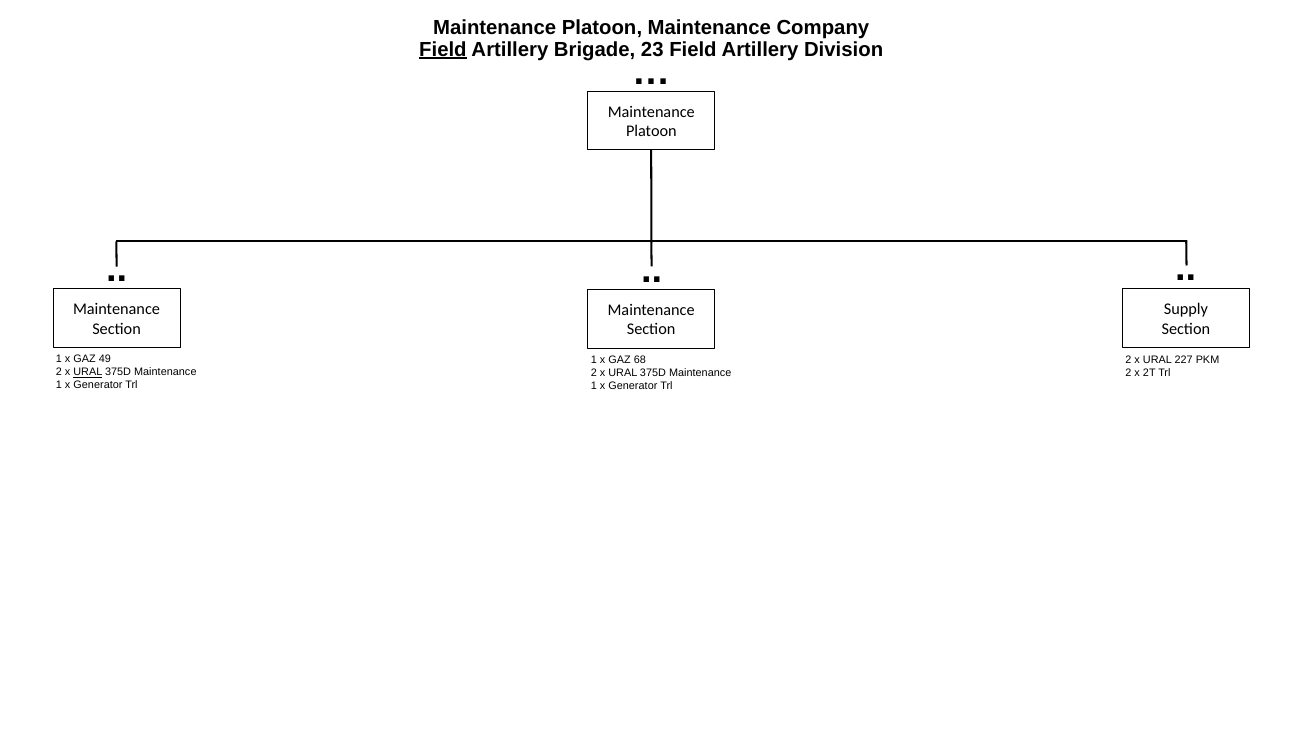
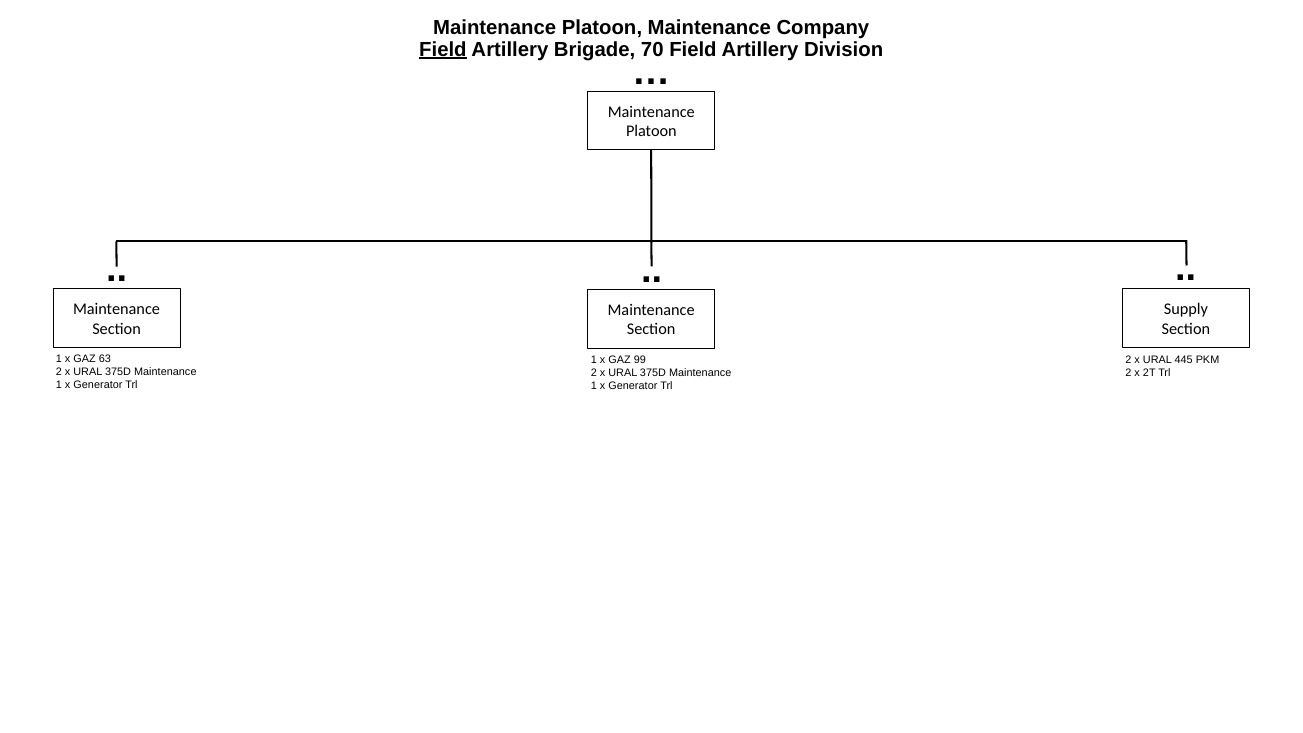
23: 23 -> 70
49: 49 -> 63
68: 68 -> 99
227: 227 -> 445
URAL at (88, 372) underline: present -> none
